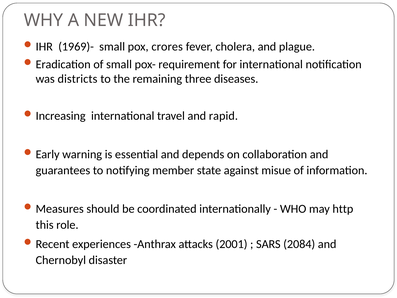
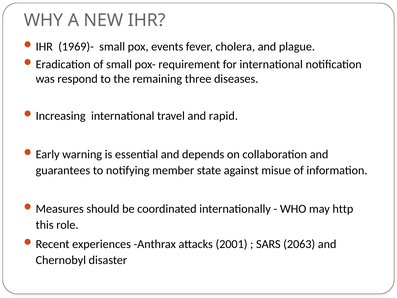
crores: crores -> events
districts: districts -> respond
2084: 2084 -> 2063
